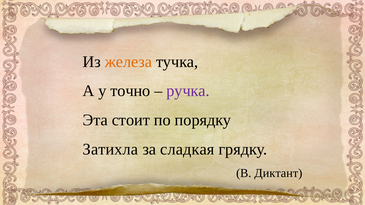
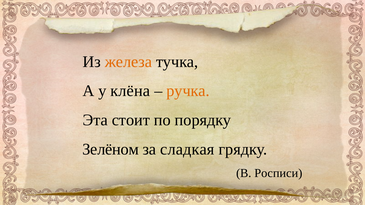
точно: точно -> клёна
ручка colour: purple -> orange
Затихла: Затихла -> Зелёном
Диктант: Диктант -> Росписи
